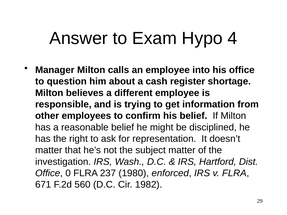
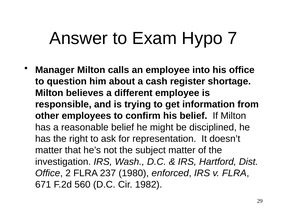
4: 4 -> 7
0: 0 -> 2
